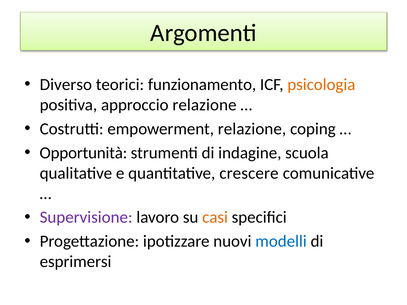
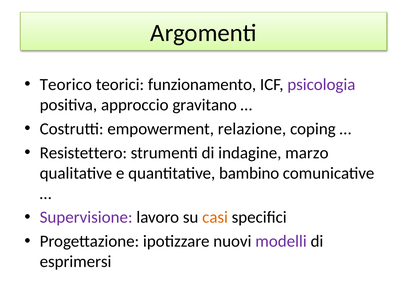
Diverso: Diverso -> Teorico
psicologia colour: orange -> purple
approccio relazione: relazione -> gravitano
Opportunità: Opportunità -> Resistettero
scuola: scuola -> marzo
crescere: crescere -> bambino
modelli colour: blue -> purple
